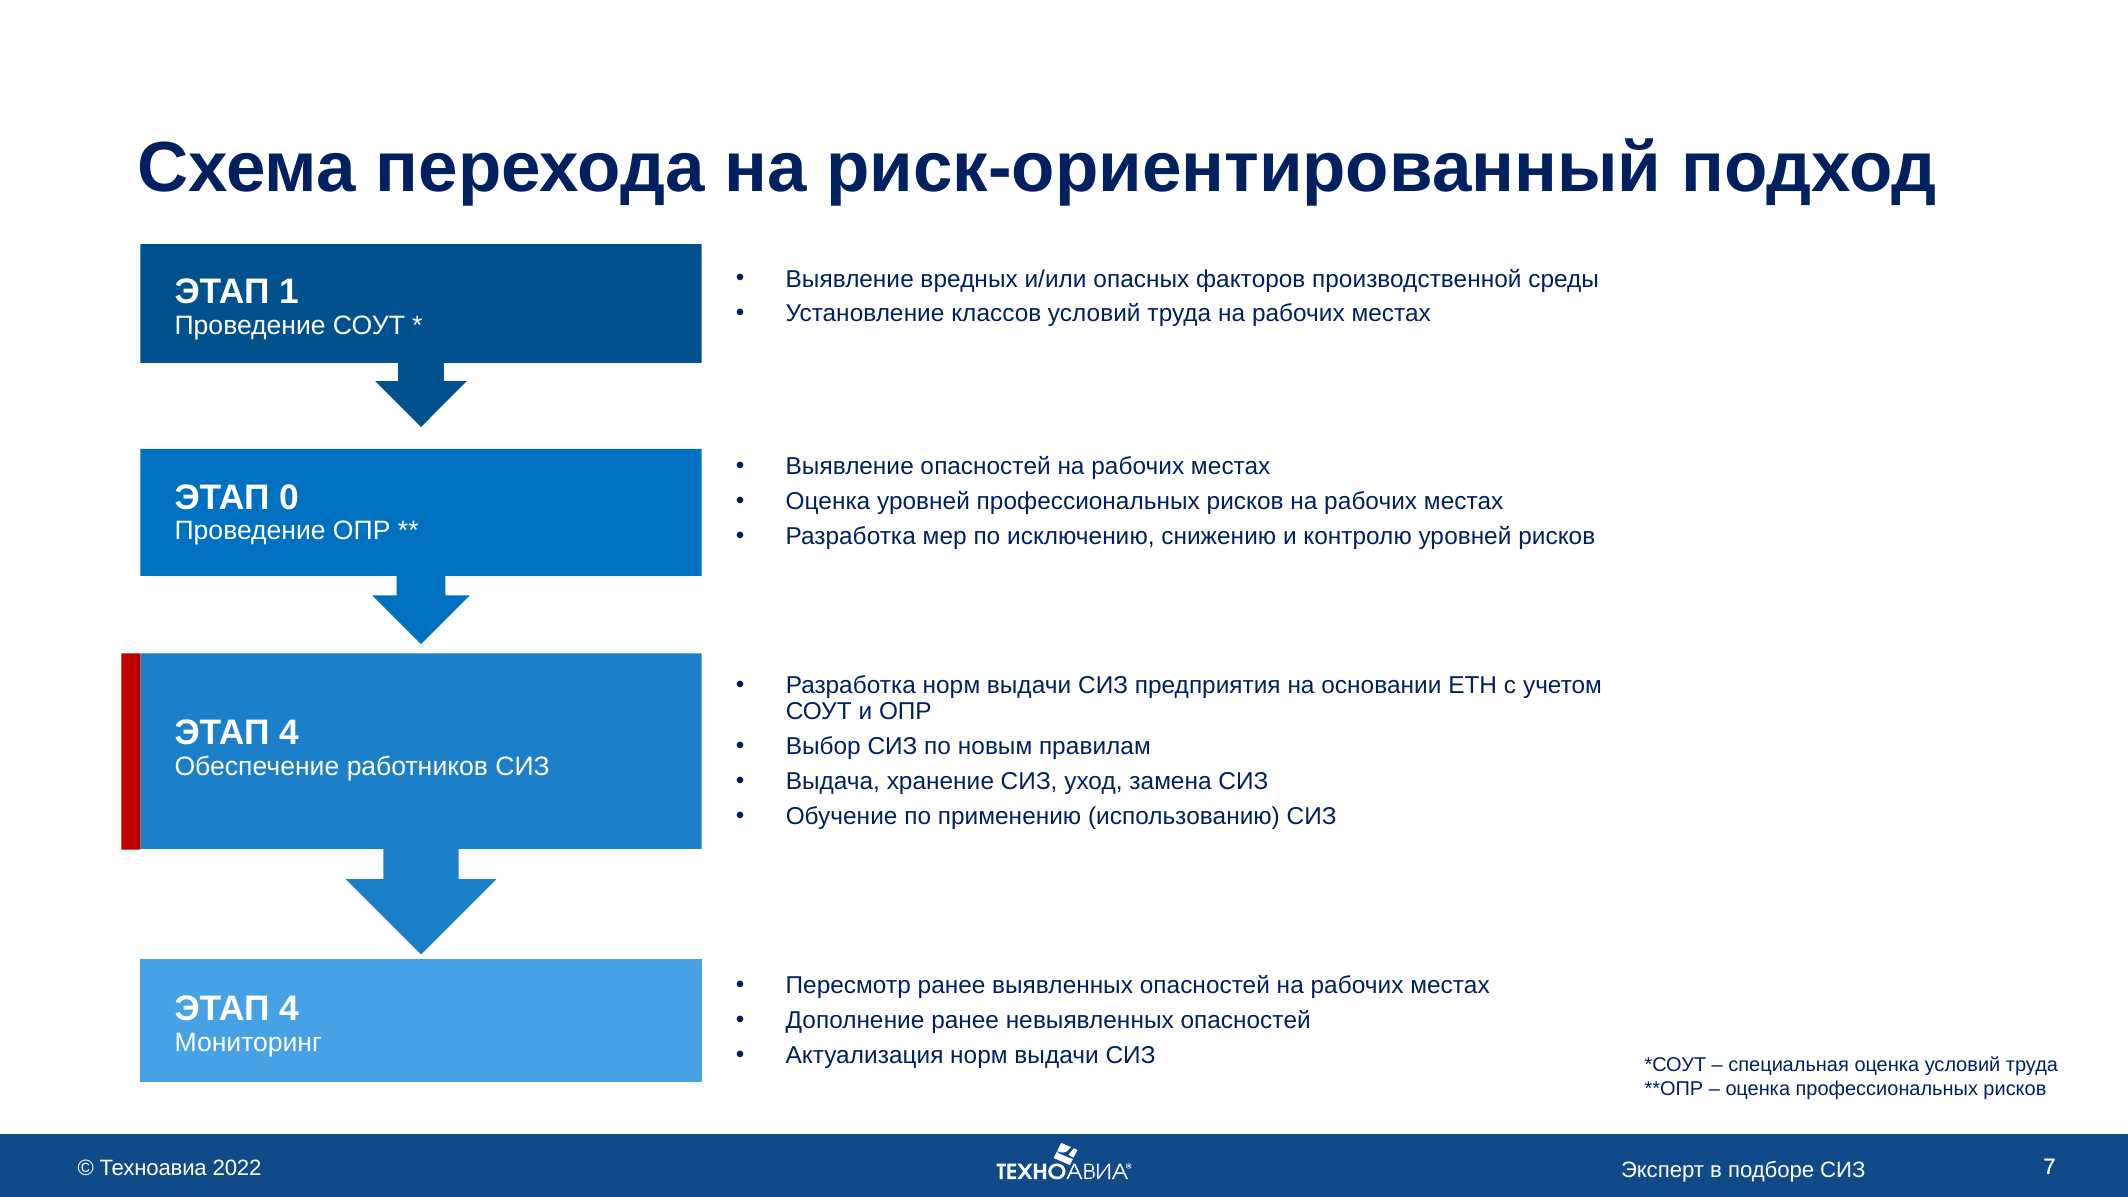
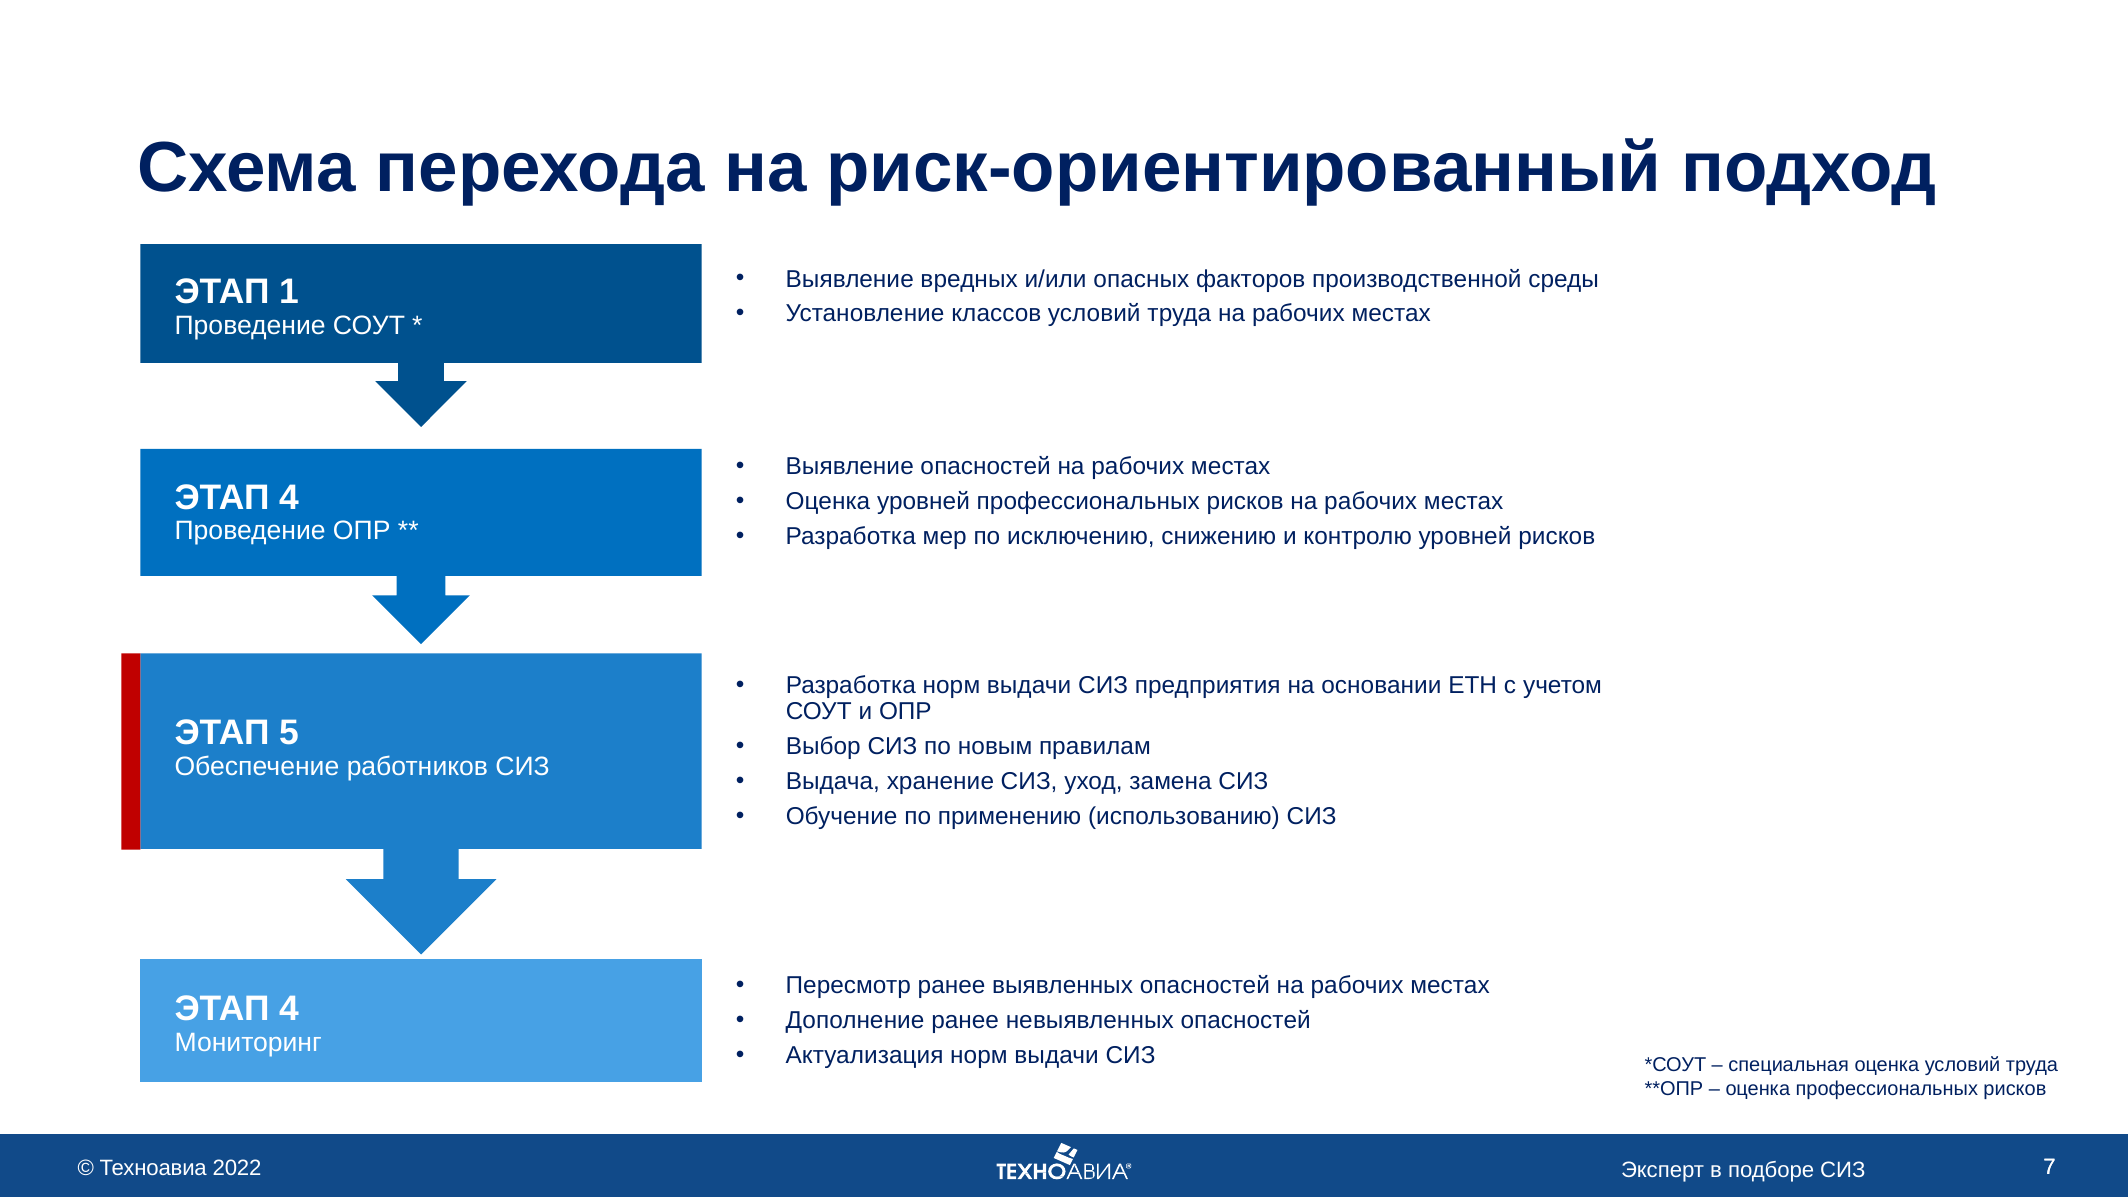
0 at (289, 498): 0 -> 4
4 at (289, 733): 4 -> 5
